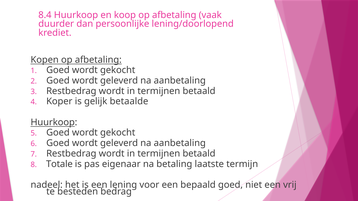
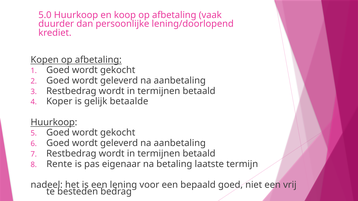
8.4: 8.4 -> 5.0
Totale: Totale -> Rente
